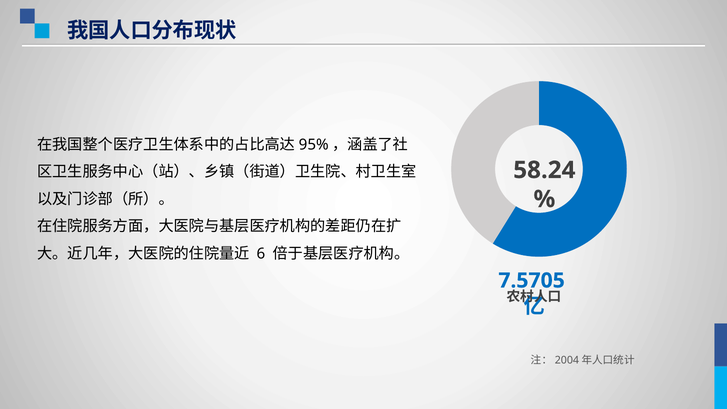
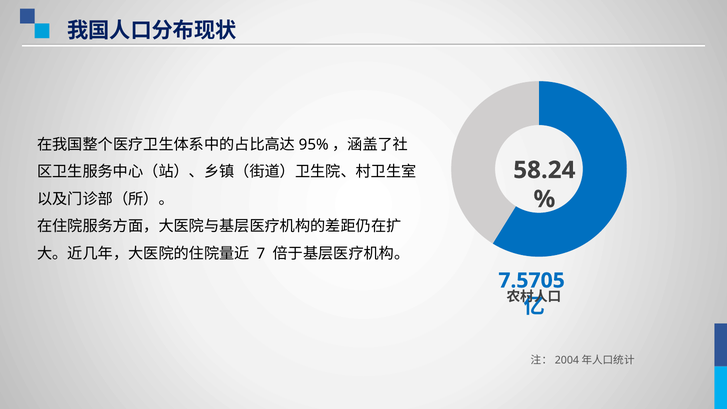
6: 6 -> 7
